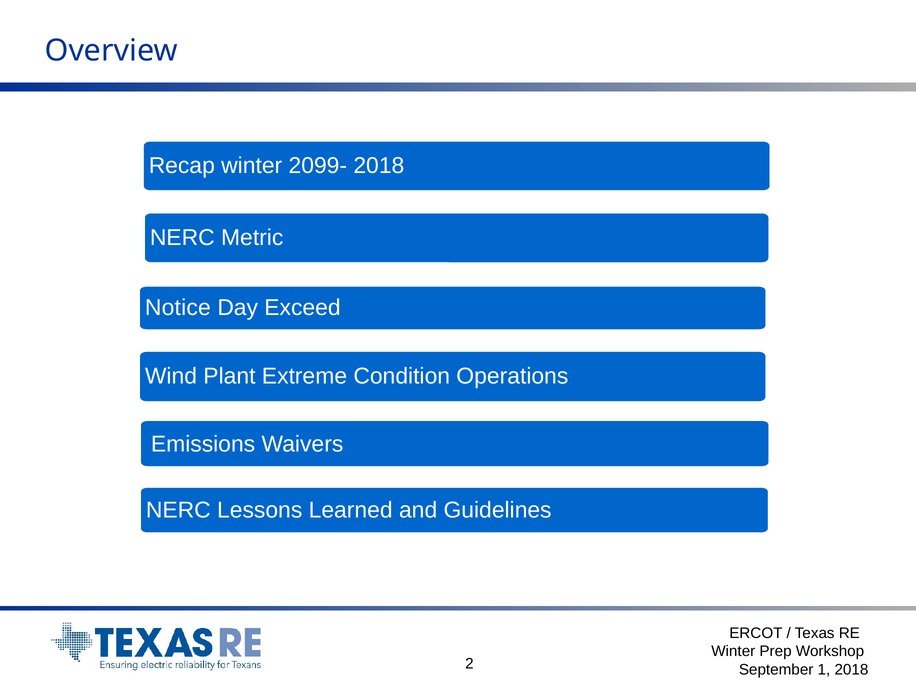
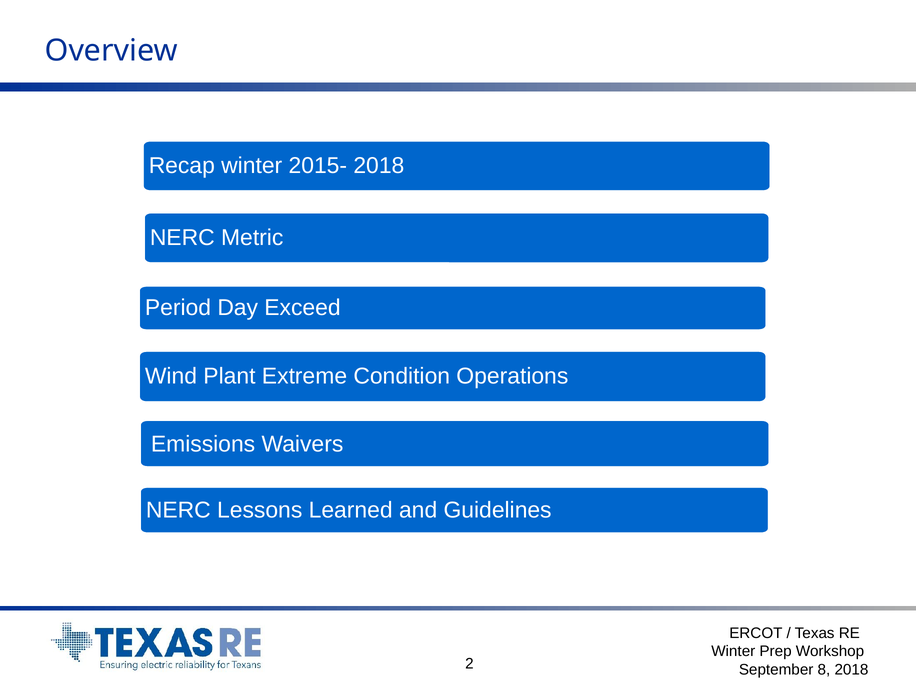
2099-: 2099- -> 2015-
Notice: Notice -> Period
1: 1 -> 8
